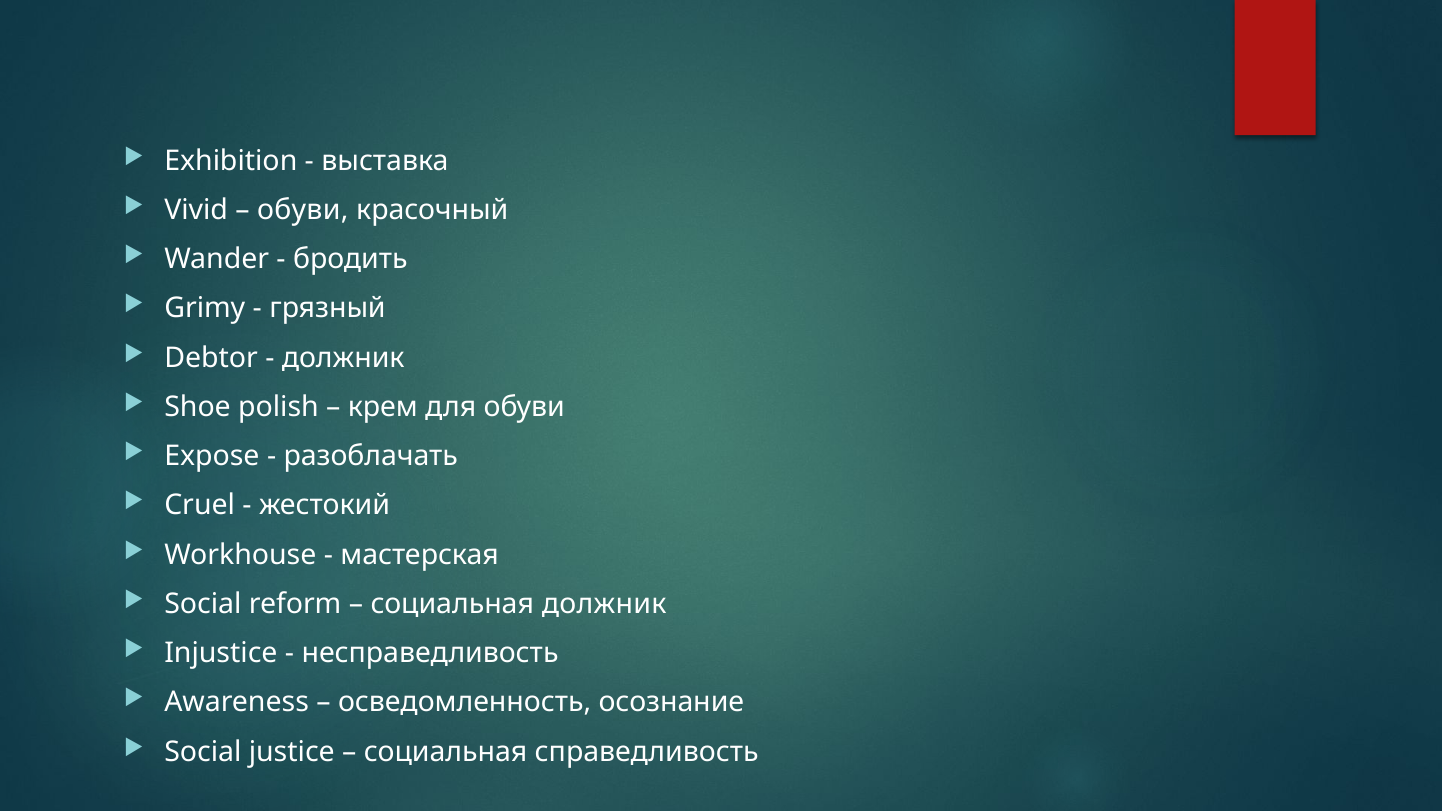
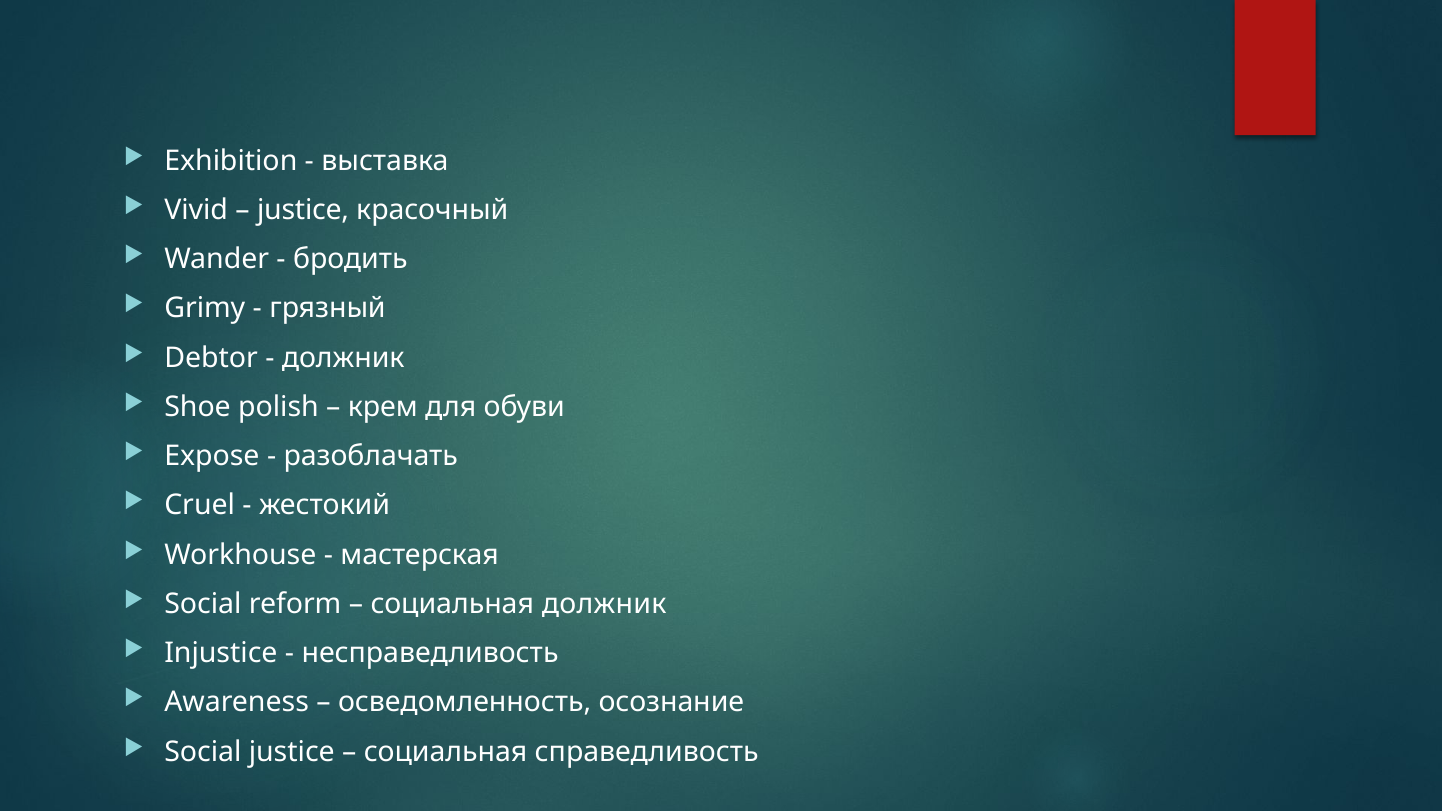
обуви at (303, 210): обуви -> justice
